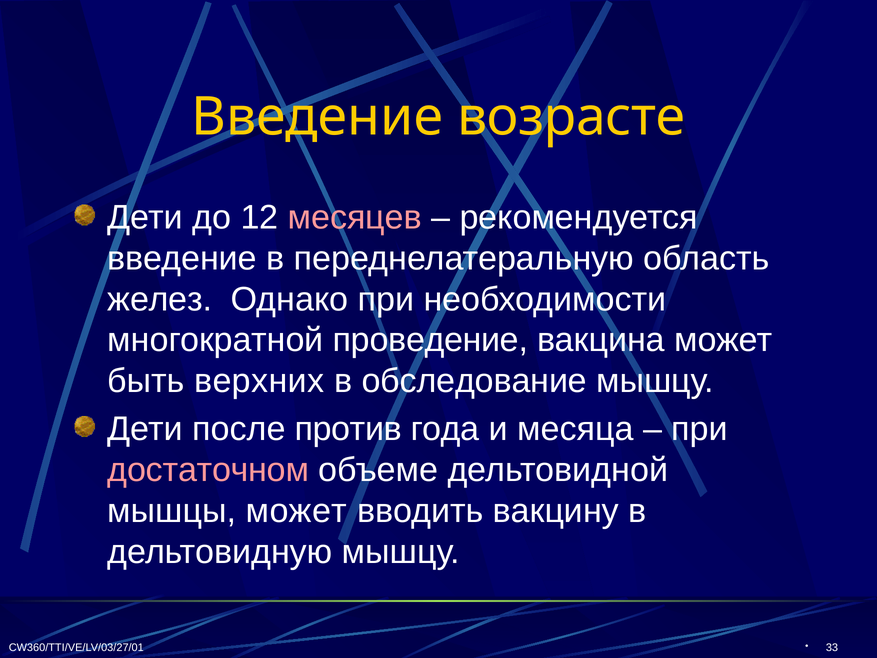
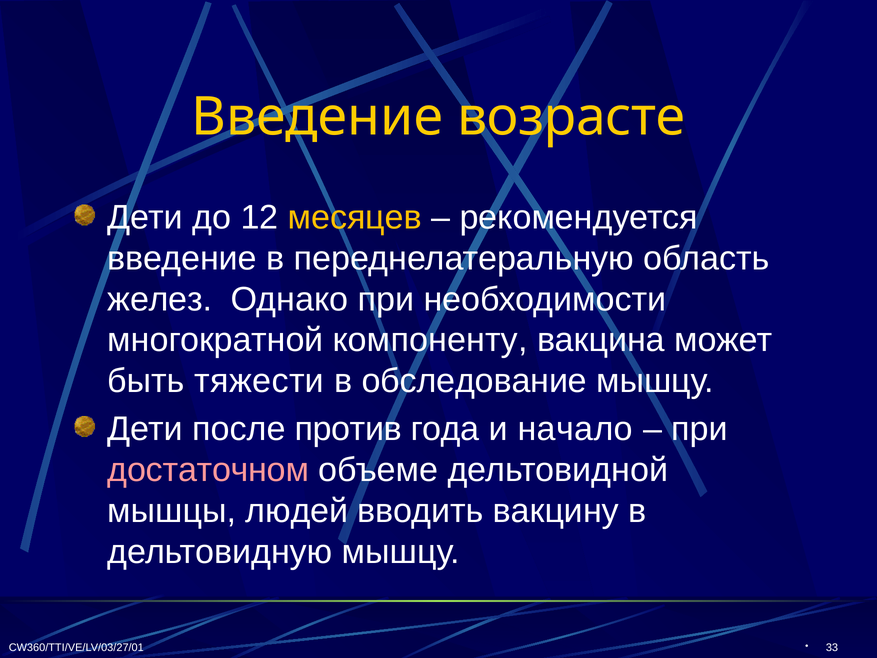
месяцев colour: pink -> yellow
проведение: проведение -> компоненту
верхних: верхних -> тяжести
месяца: месяца -> начало
мышцы может: может -> людей
